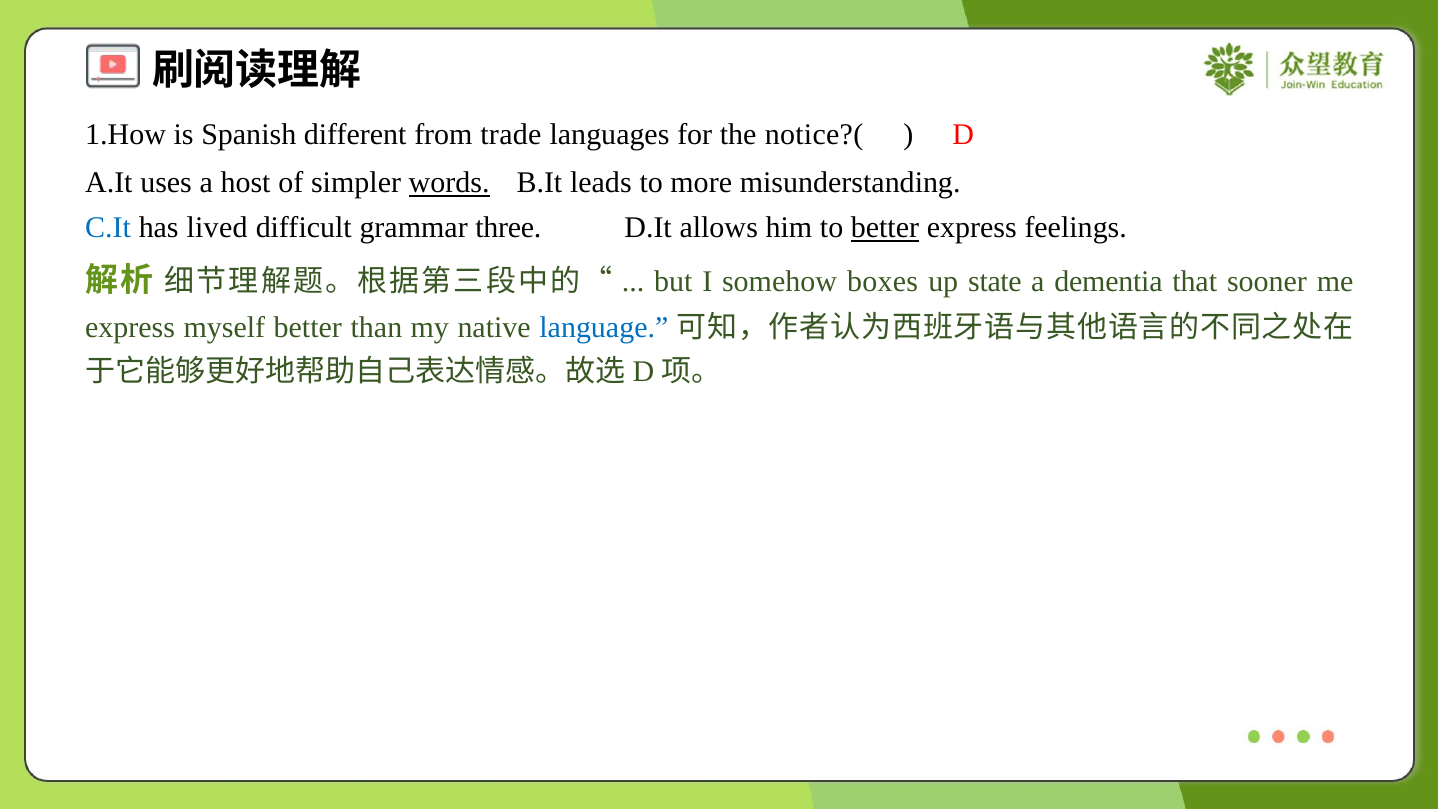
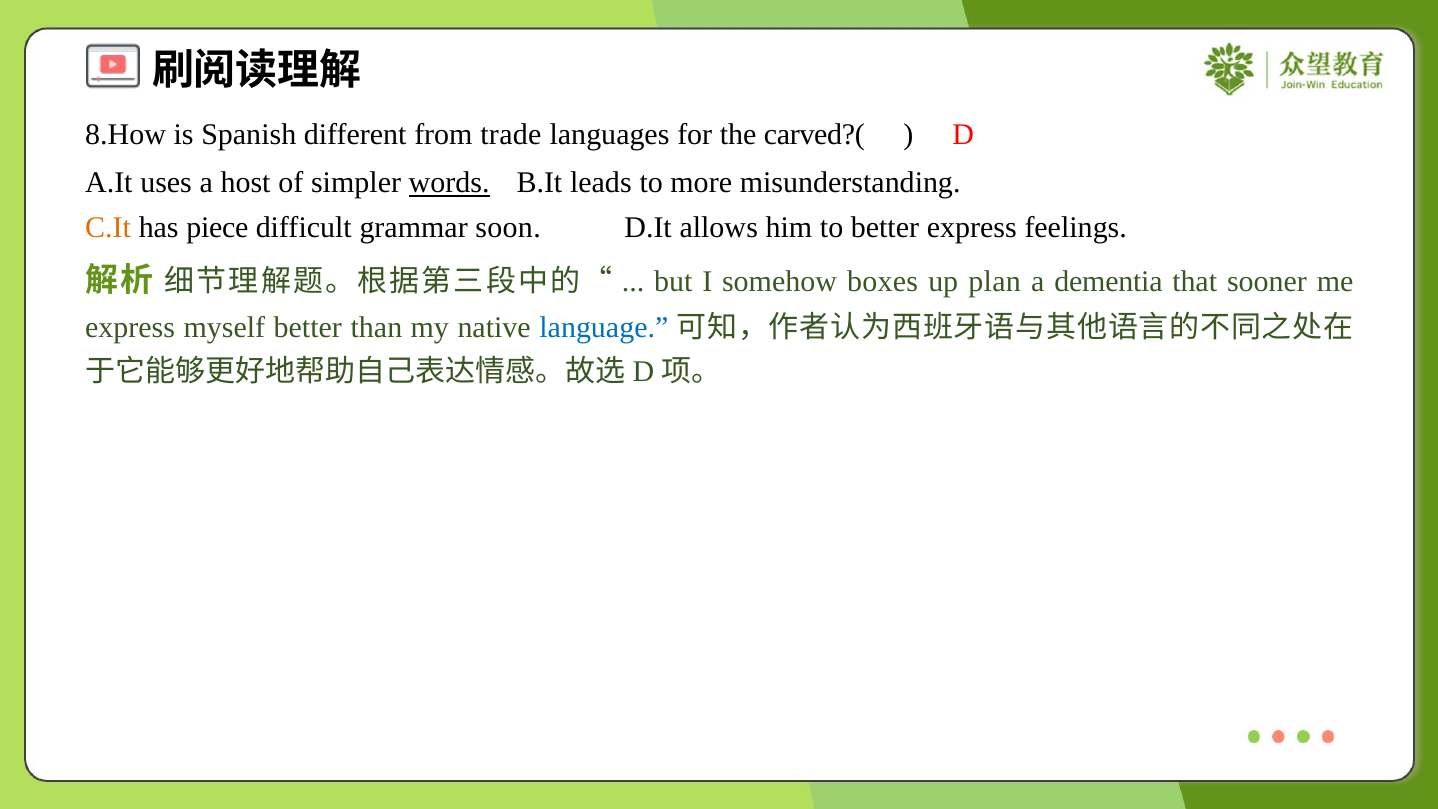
1.How: 1.How -> 8.How
notice?(: notice?( -> carved?(
C.It colour: blue -> orange
lived: lived -> piece
three: three -> soon
better at (885, 228) underline: present -> none
state: state -> plan
